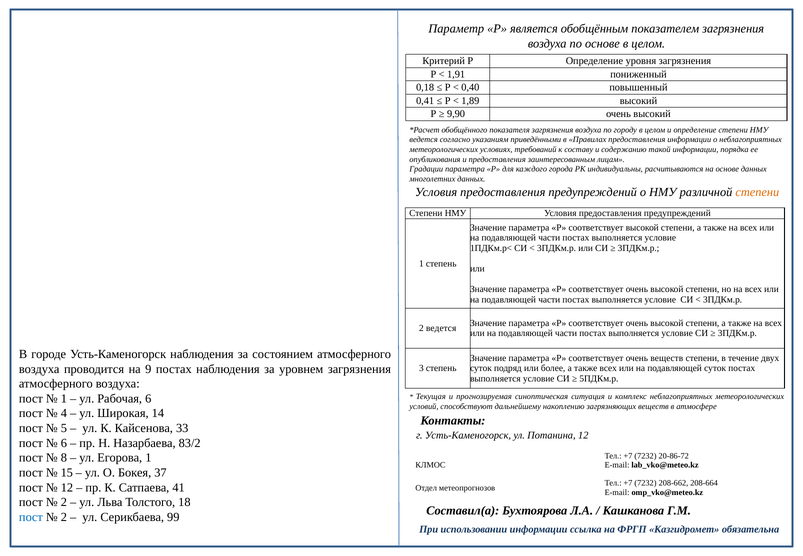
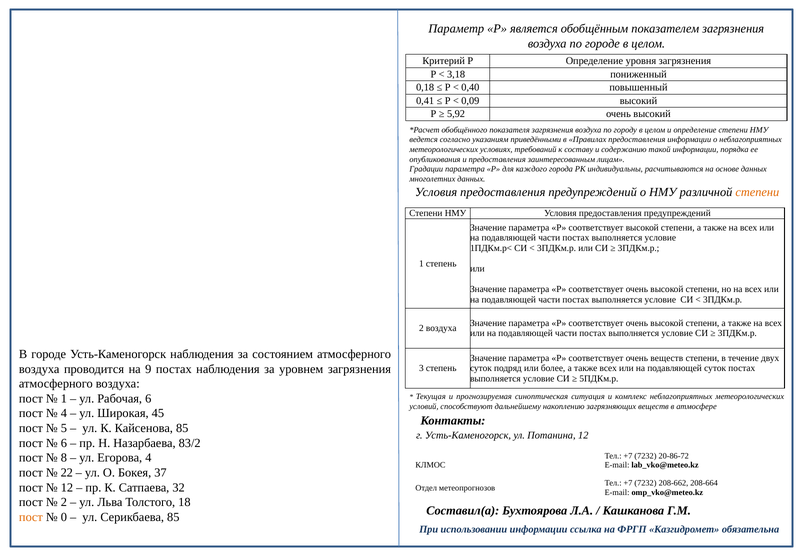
по основе: основе -> городе
1,91: 1,91 -> 3,18
1,89: 1,89 -> 0,09
9,90: 9,90 -> 5,92
2 ведется: ведется -> воздуха
14: 14 -> 45
Кайсенова 33: 33 -> 85
Егорова 1: 1 -> 4
15: 15 -> 22
41: 41 -> 32
пост at (31, 517) colour: blue -> orange
2 at (64, 517): 2 -> 0
Серикбаева 99: 99 -> 85
